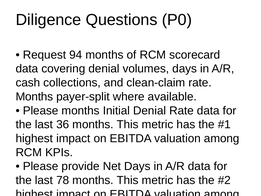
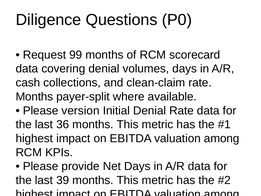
94: 94 -> 99
Please months: months -> version
78: 78 -> 39
